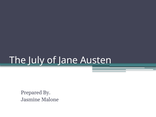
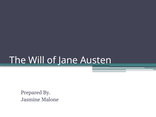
July: July -> Will
